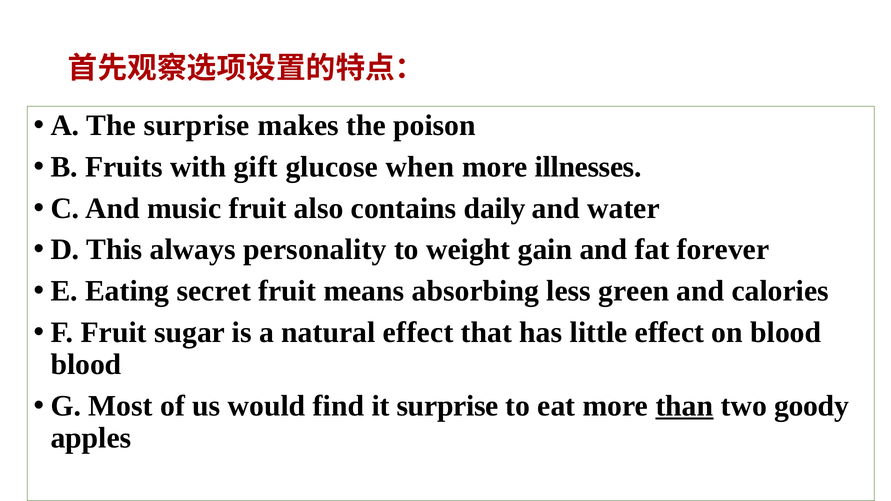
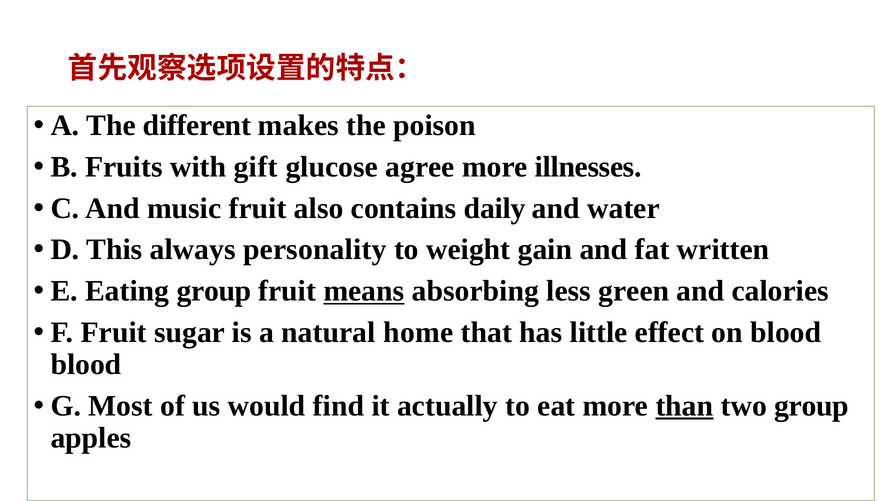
The surprise: surprise -> different
when: when -> agree
forever: forever -> written
Eating secret: secret -> group
means underline: none -> present
natural effect: effect -> home
it surprise: surprise -> actually
two goody: goody -> group
